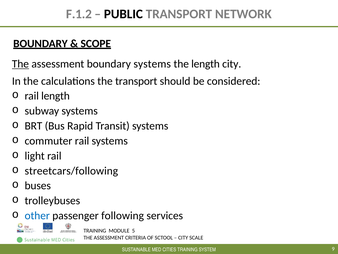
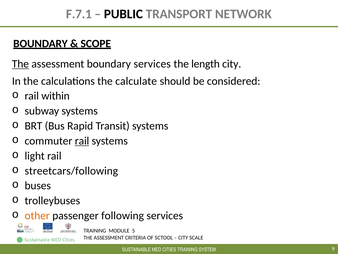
F.1.2: F.1.2 -> F.7.1
boundary systems: systems -> services
the transport: transport -> calculate
rail length: length -> within
rail at (82, 141) underline: none -> present
other colour: blue -> orange
